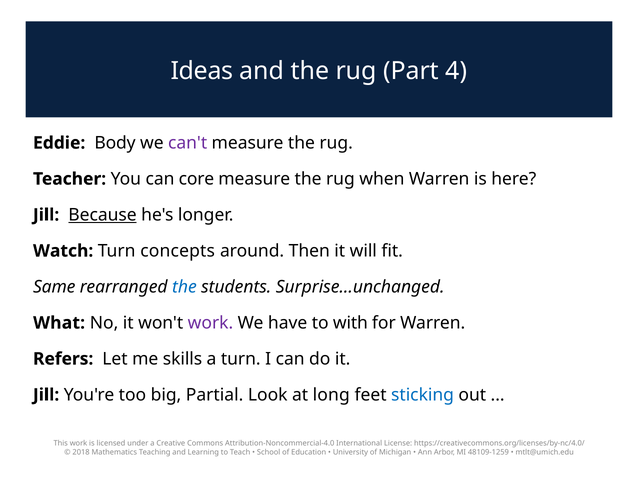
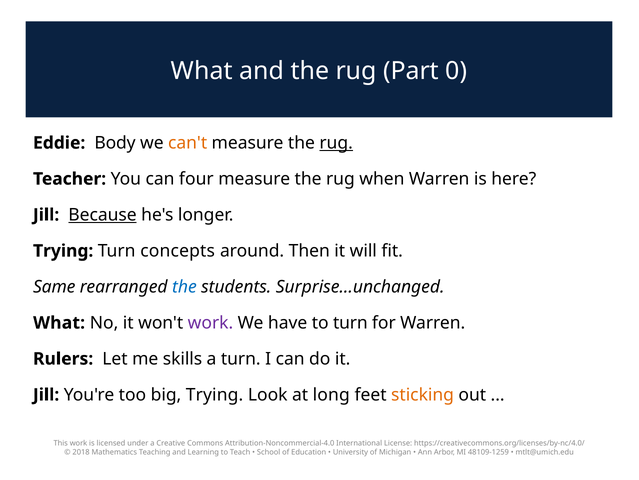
Ideas at (202, 71): Ideas -> What
4: 4 -> 0
can't colour: purple -> orange
rug at (336, 143) underline: none -> present
core: core -> four
Watch at (63, 251): Watch -> Trying
to with: with -> turn
Refers: Refers -> Rulers
big Partial: Partial -> Trying
sticking colour: blue -> orange
